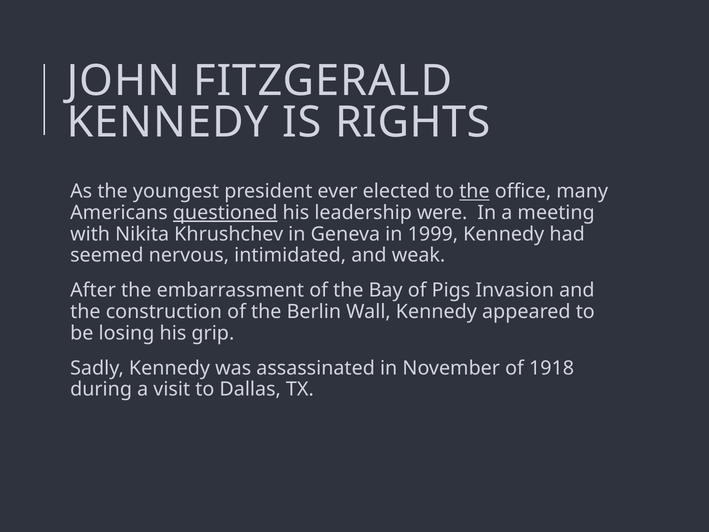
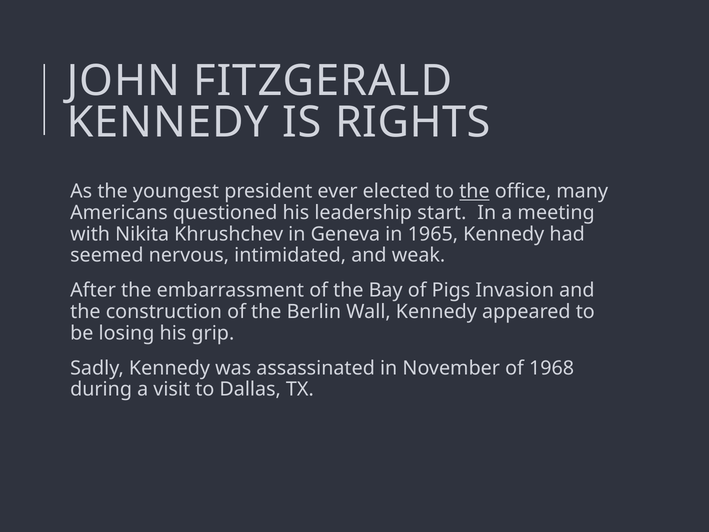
questioned underline: present -> none
were: were -> start
1999: 1999 -> 1965
1918: 1918 -> 1968
